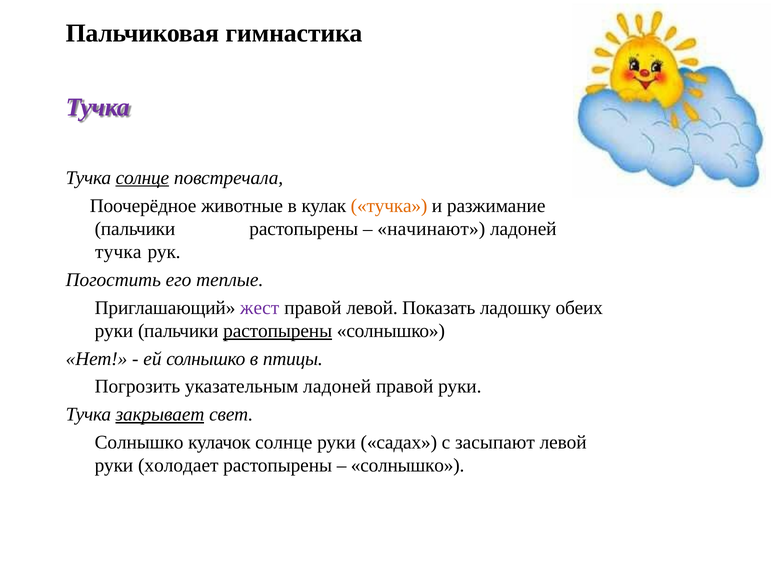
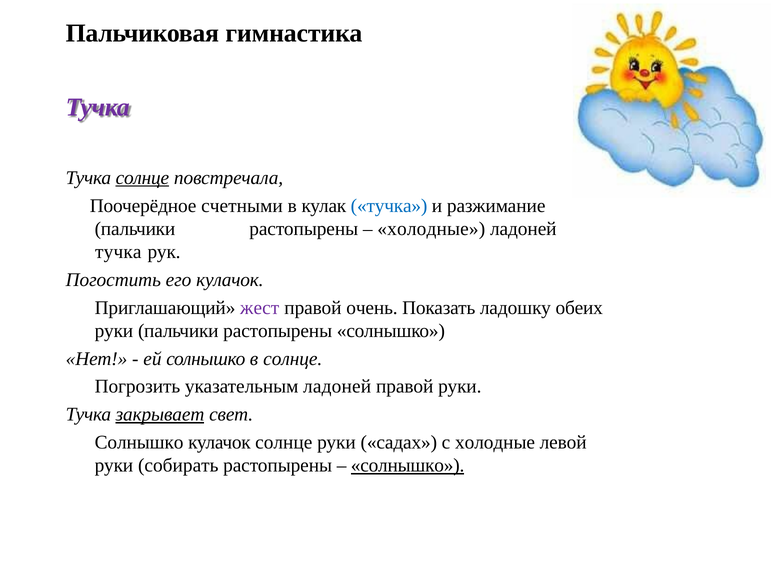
животные: животные -> счетными
тучка at (389, 206) colour: orange -> blue
начинают at (431, 229): начинают -> холодные
его теплые: теплые -> кулачок
правой левой: левой -> очень
растопырены at (278, 331) underline: present -> none
в птицы: птицы -> солнце
с засыпают: засыпают -> холодные
холодает: холодает -> собирать
солнышко at (408, 465) underline: none -> present
